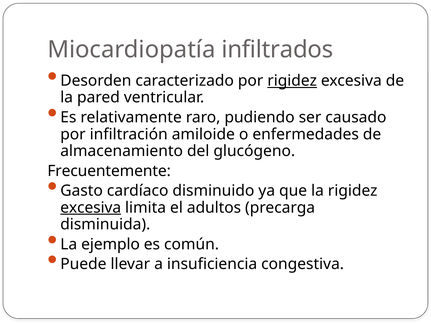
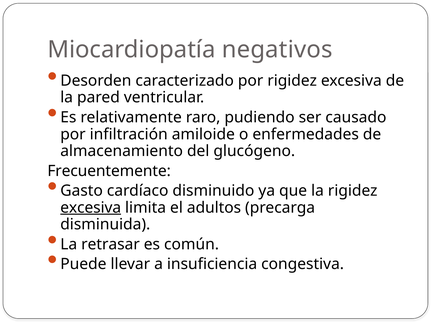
infiltrados: infiltrados -> negativos
rigidez at (292, 81) underline: present -> none
ejemplo: ejemplo -> retrasar
